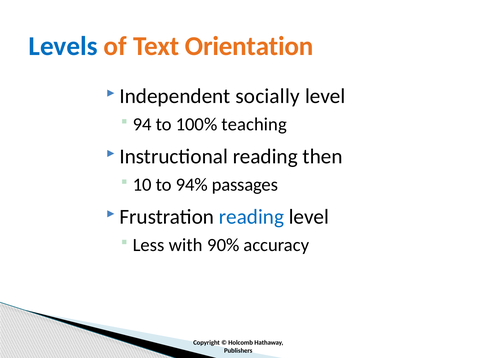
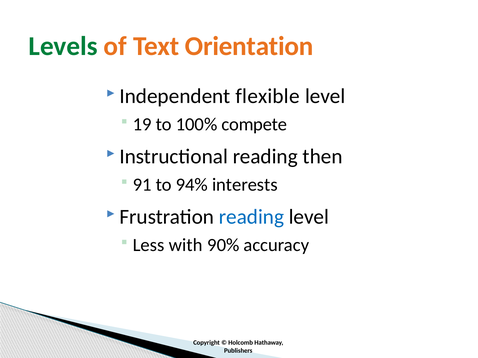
Levels colour: blue -> green
socially: socially -> flexible
94: 94 -> 19
teaching: teaching -> compete
10: 10 -> 91
passages: passages -> interests
